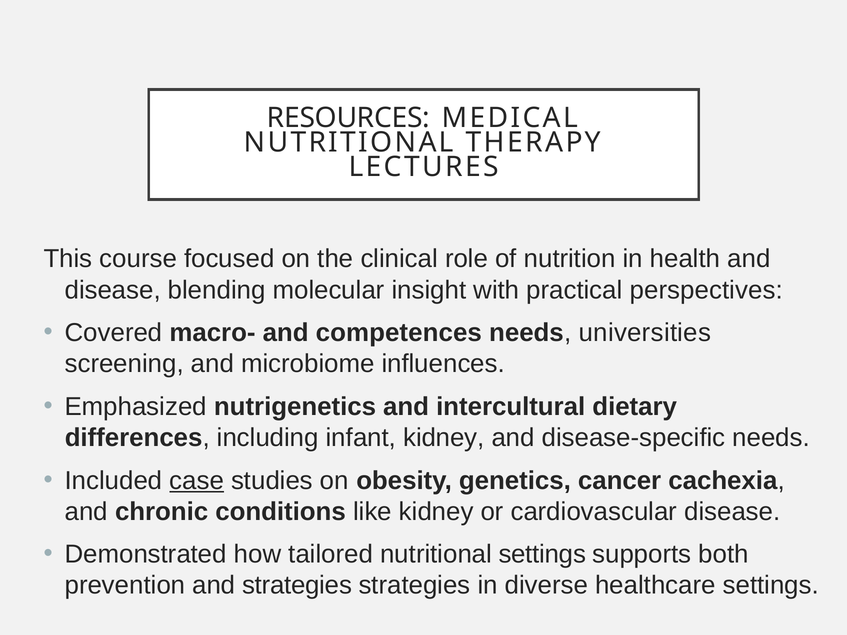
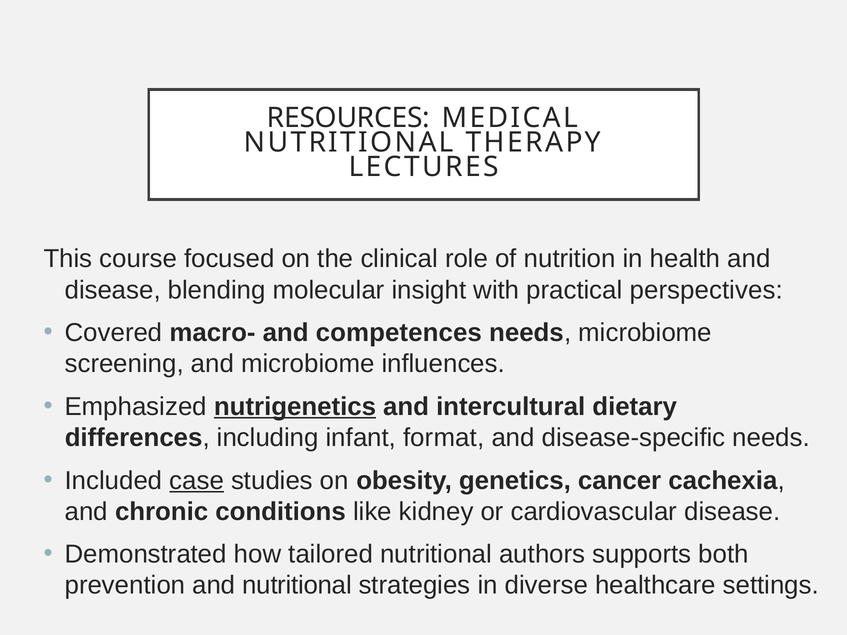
needs universities: universities -> microbiome
nutrigenetics underline: none -> present
infant kidney: kidney -> format
nutritional settings: settings -> authors
and strategies: strategies -> nutritional
